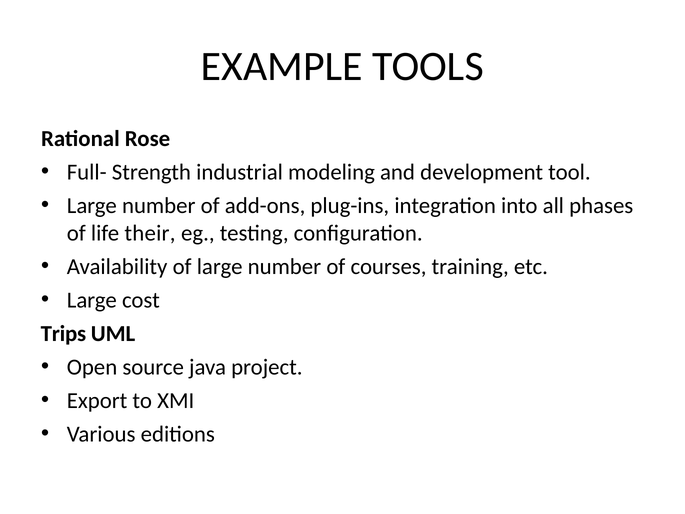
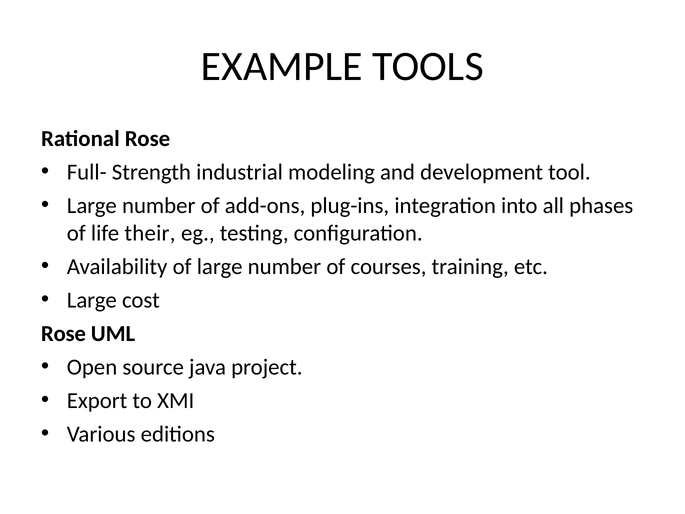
Trips at (63, 333): Trips -> Rose
